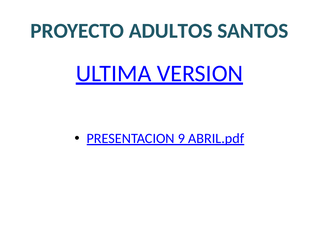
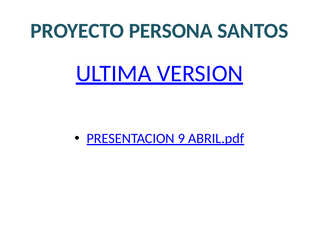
ADULTOS: ADULTOS -> PERSONA
